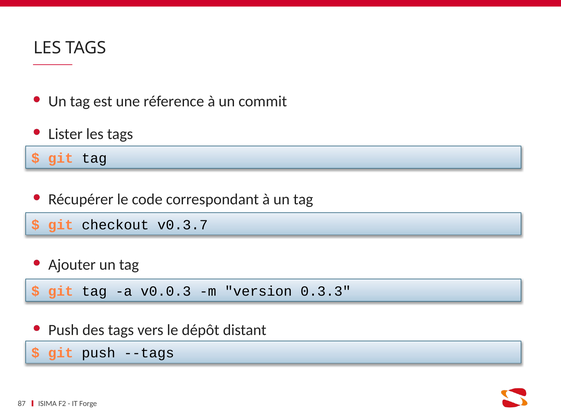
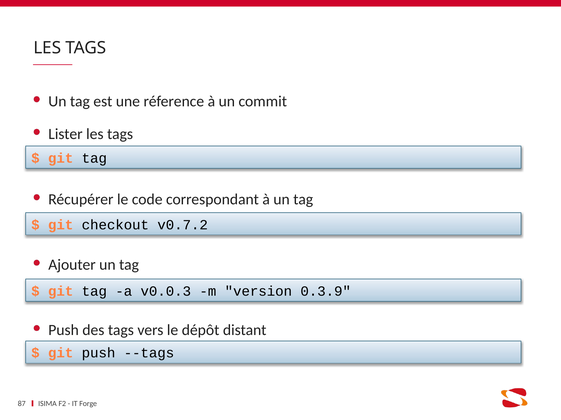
v0.3.7: v0.3.7 -> v0.7.2
0.3.3: 0.3.3 -> 0.3.9
